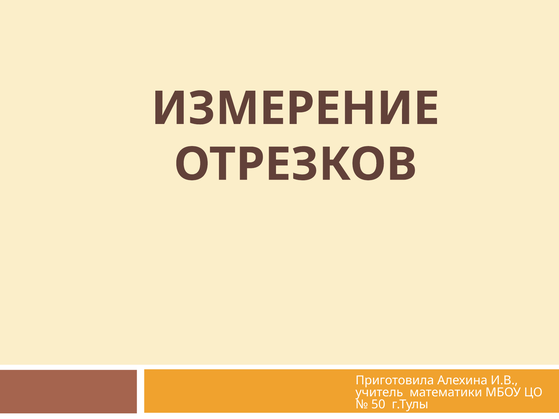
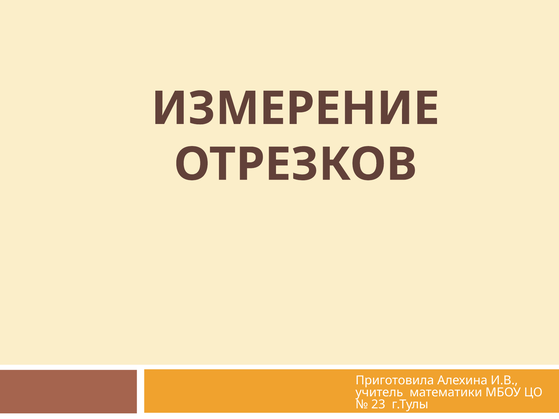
50: 50 -> 23
